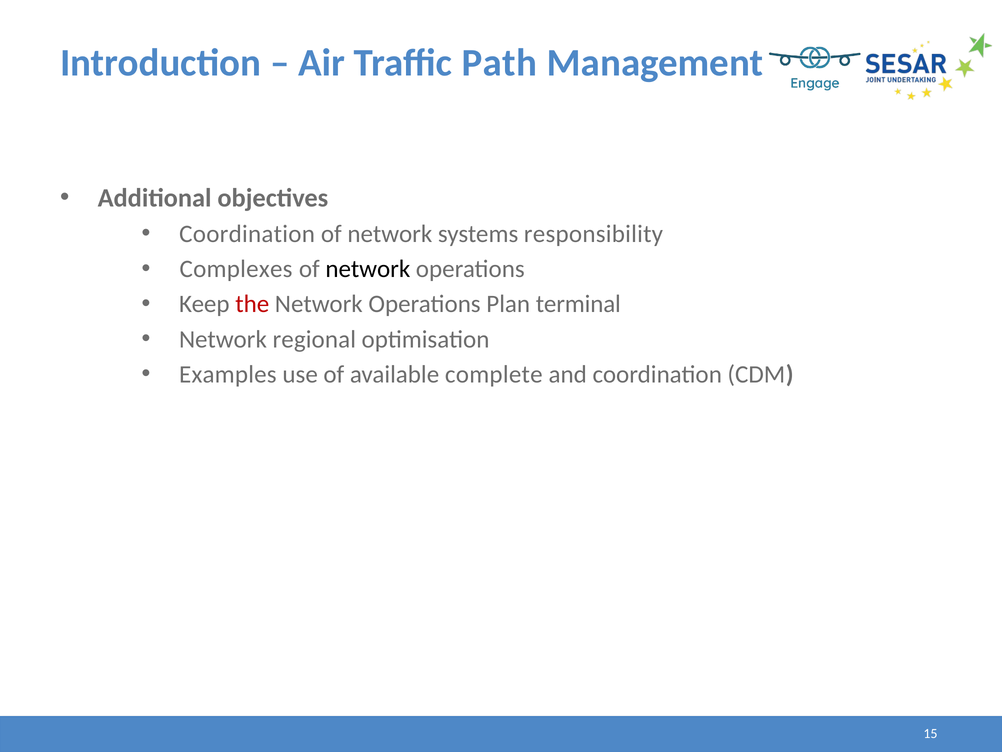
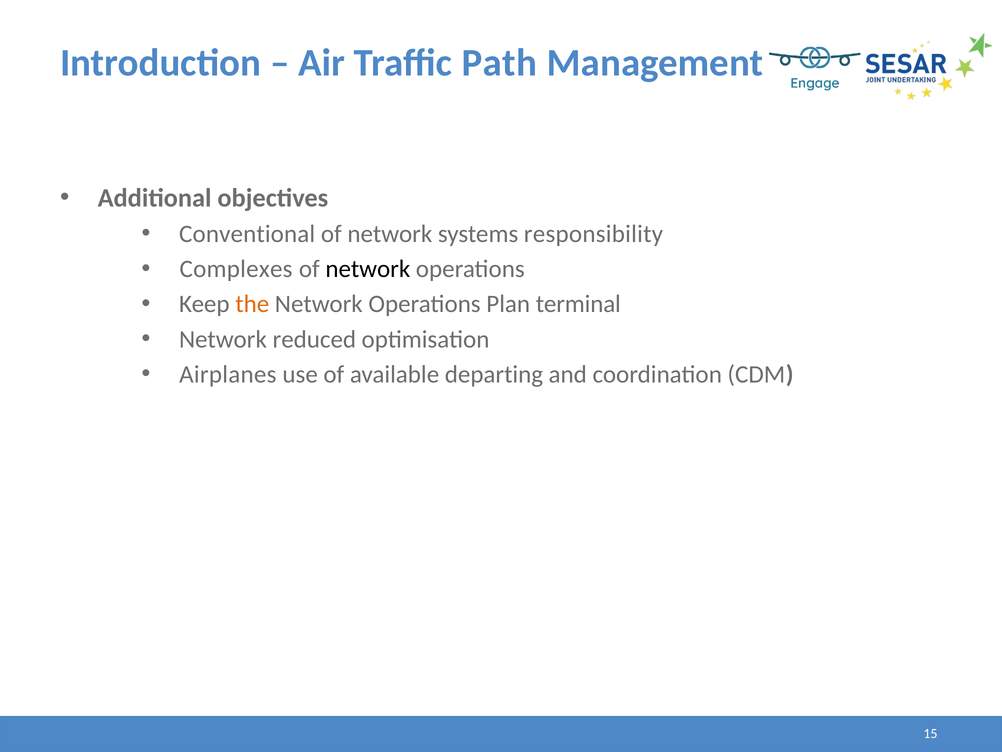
Coordination at (247, 234): Coordination -> Conventional
the colour: red -> orange
regional: regional -> reduced
Examples: Examples -> Airplanes
complete: complete -> departing
